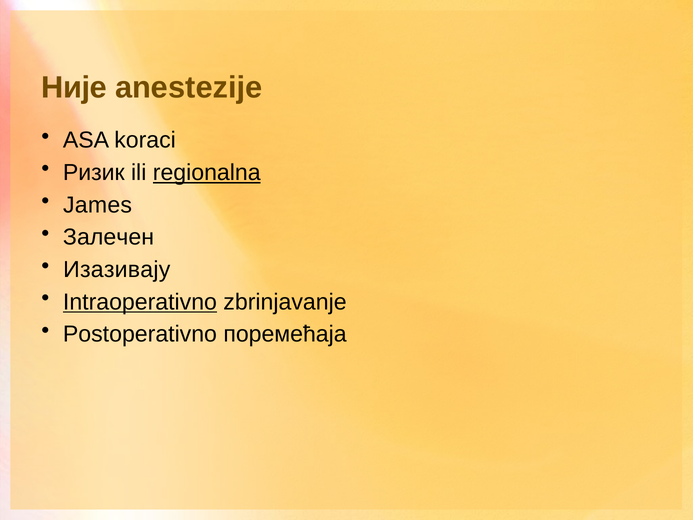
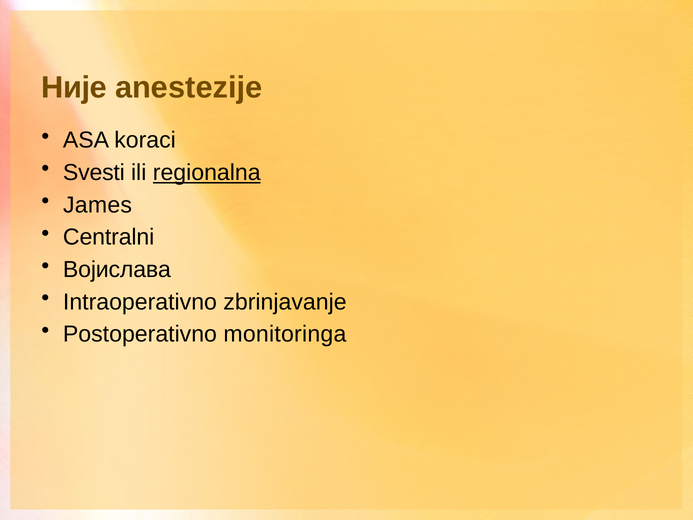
Ризик: Ризик -> Svesti
Залечен: Залечен -> Centralni
Изазивају: Изазивају -> Војислава
Intraoperativno underline: present -> none
поремећаја: поремећаја -> monitoringa
